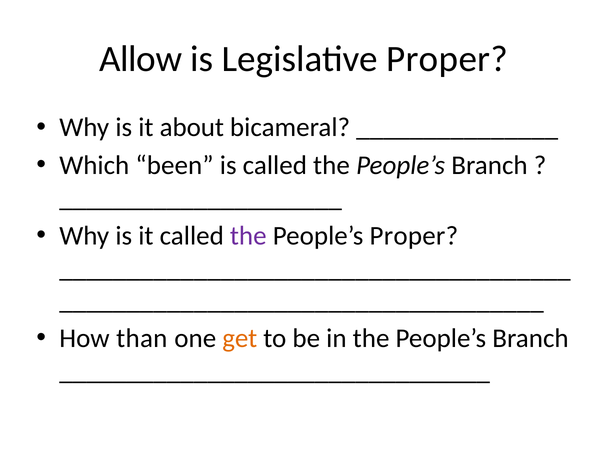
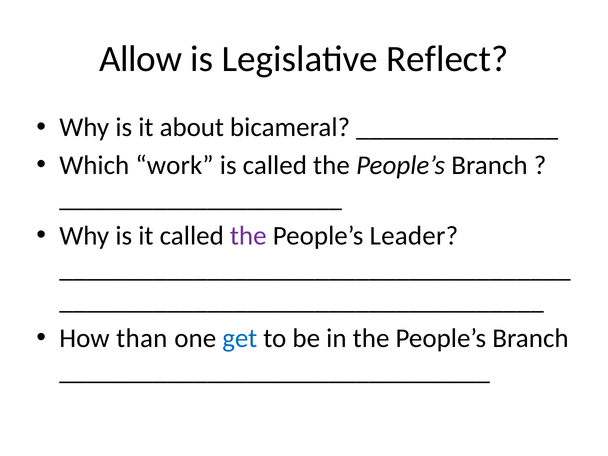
Legislative Proper: Proper -> Reflect
been: been -> work
People’s Proper: Proper -> Leader
get colour: orange -> blue
